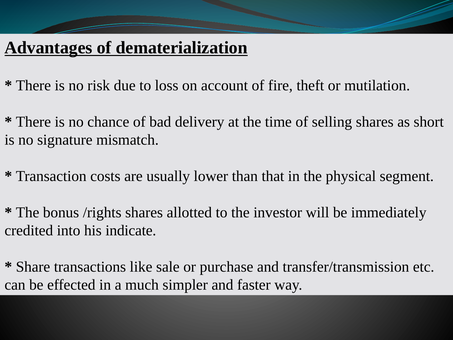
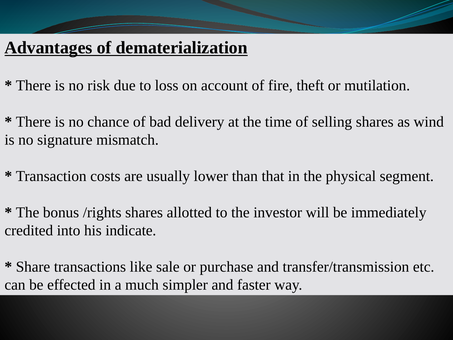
short: short -> wind
